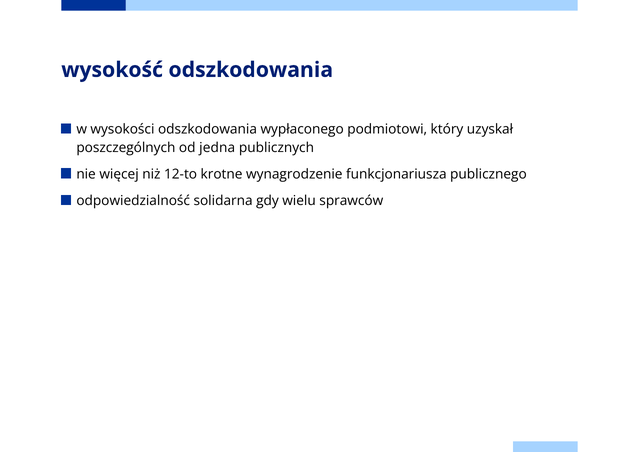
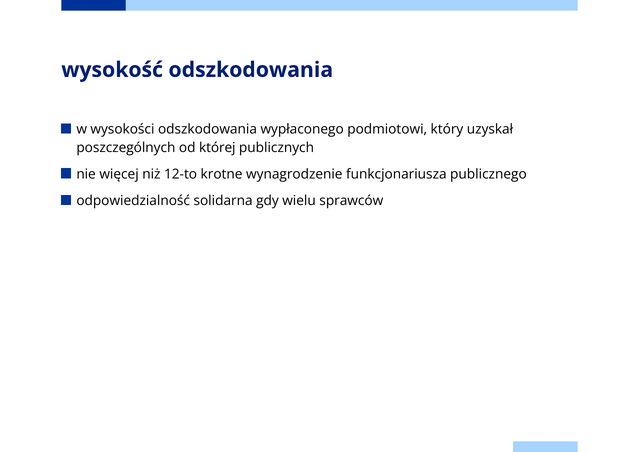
jedna: jedna -> której
